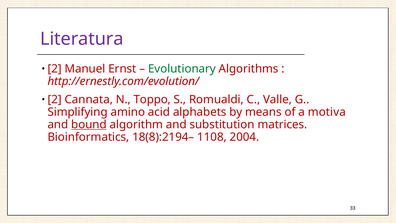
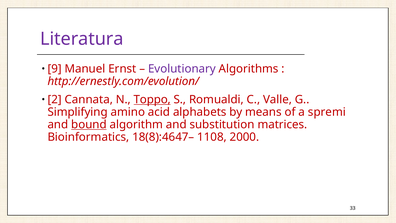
2 at (55, 69): 2 -> 9
Evolutionary colour: green -> purple
Toppo underline: none -> present
motiva: motiva -> spremi
18(8):2194–: 18(8):2194– -> 18(8):4647–
2004: 2004 -> 2000
